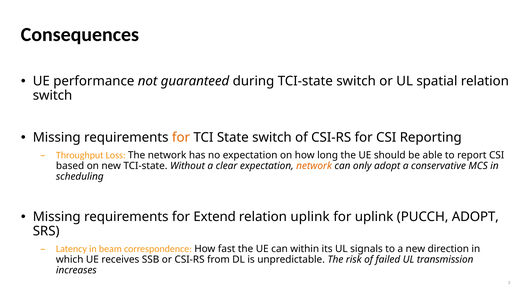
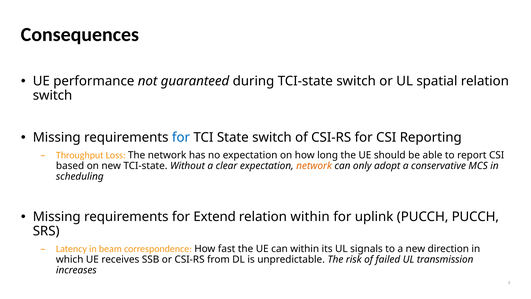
for at (181, 137) colour: orange -> blue
relation uplink: uplink -> within
PUCCH ADOPT: ADOPT -> PUCCH
